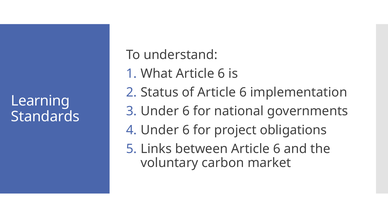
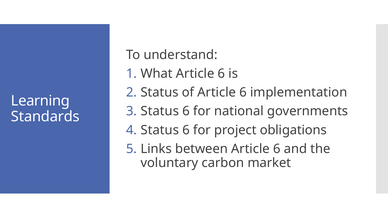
Under at (160, 111): Under -> Status
Under at (160, 130): Under -> Status
